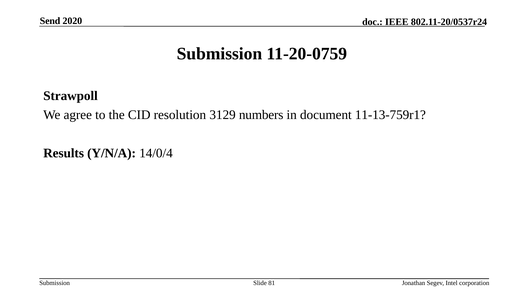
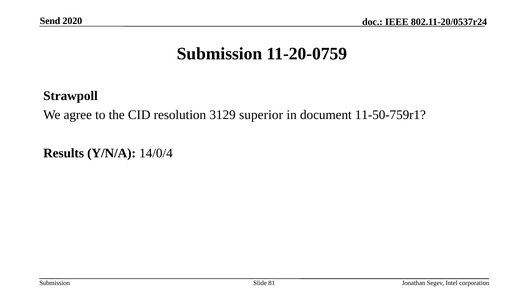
numbers: numbers -> superior
11-13-759r1: 11-13-759r1 -> 11-50-759r1
